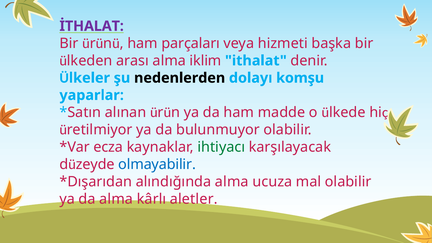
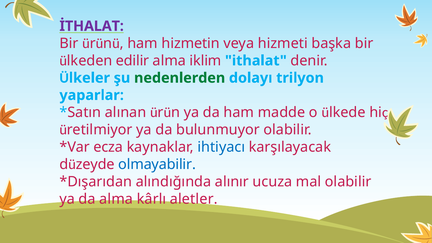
parçaları: parçaları -> hizmetin
arası: arası -> edilir
nedenlerden colour: black -> green
komşu: komşu -> trilyon
ihtiyacı colour: green -> blue
alındığında alma: alma -> alınır
